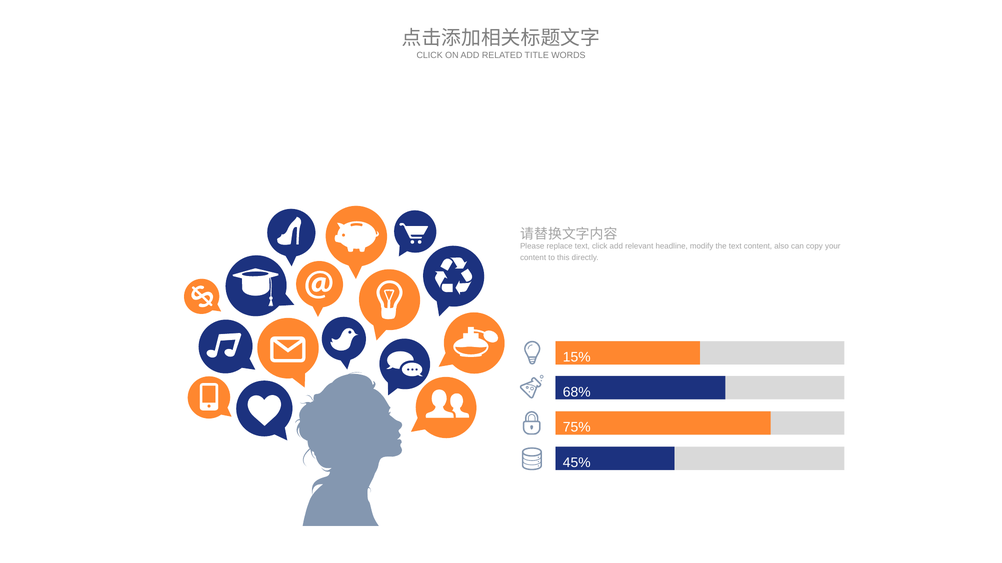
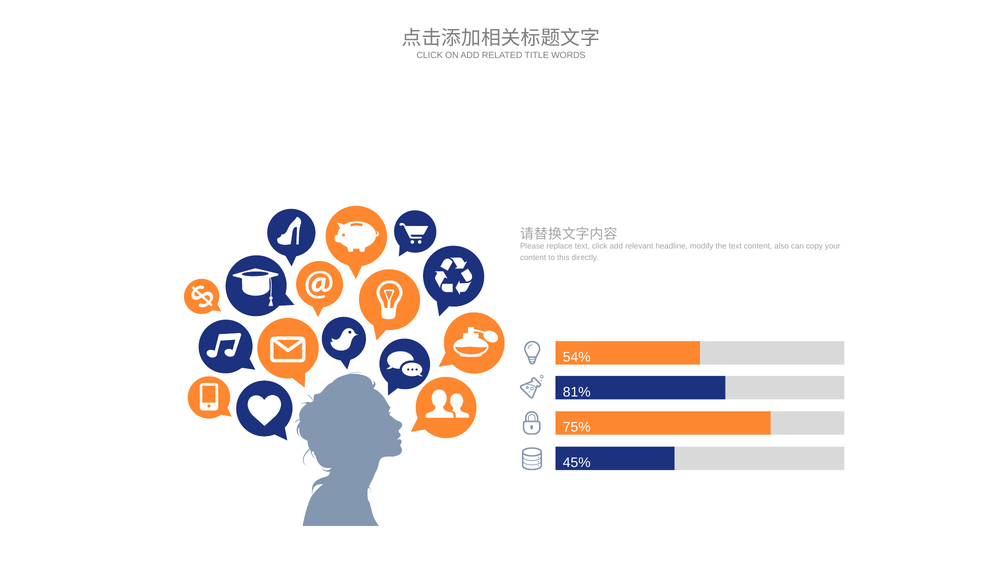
15%: 15% -> 54%
68%: 68% -> 81%
